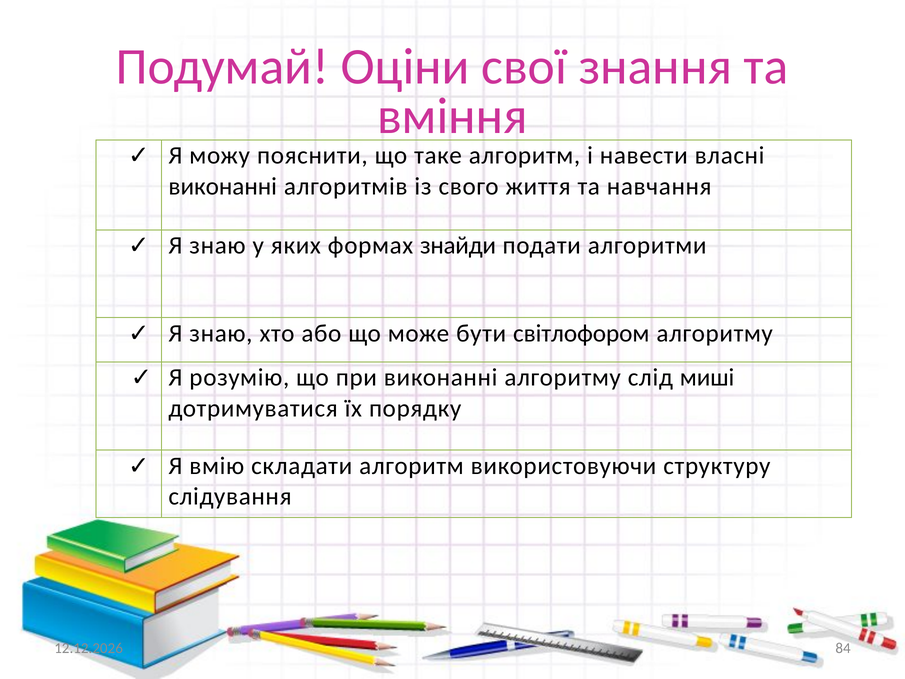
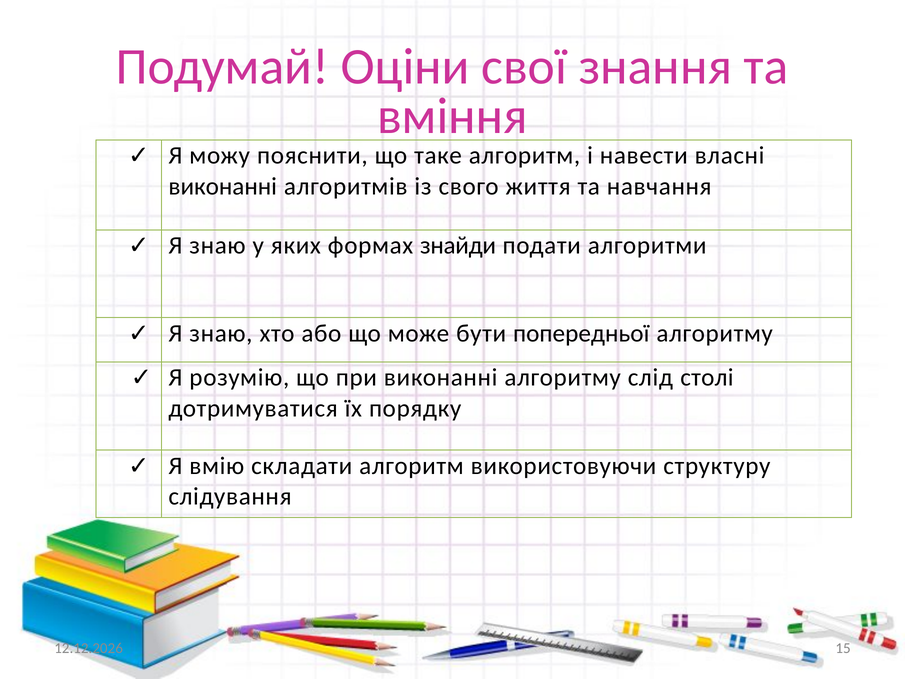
світлофором: світлофором -> попередньої
миші: миші -> столі
84: 84 -> 15
